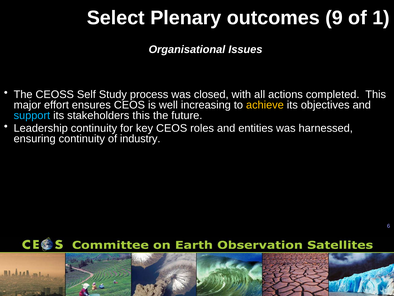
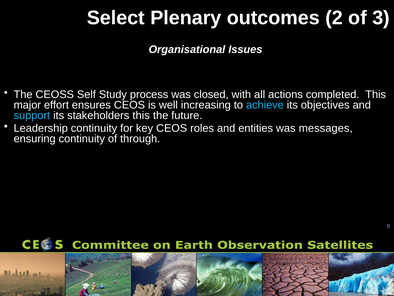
9: 9 -> 2
1: 1 -> 3
achieve colour: yellow -> light blue
harnessed: harnessed -> messages
industry: industry -> through
